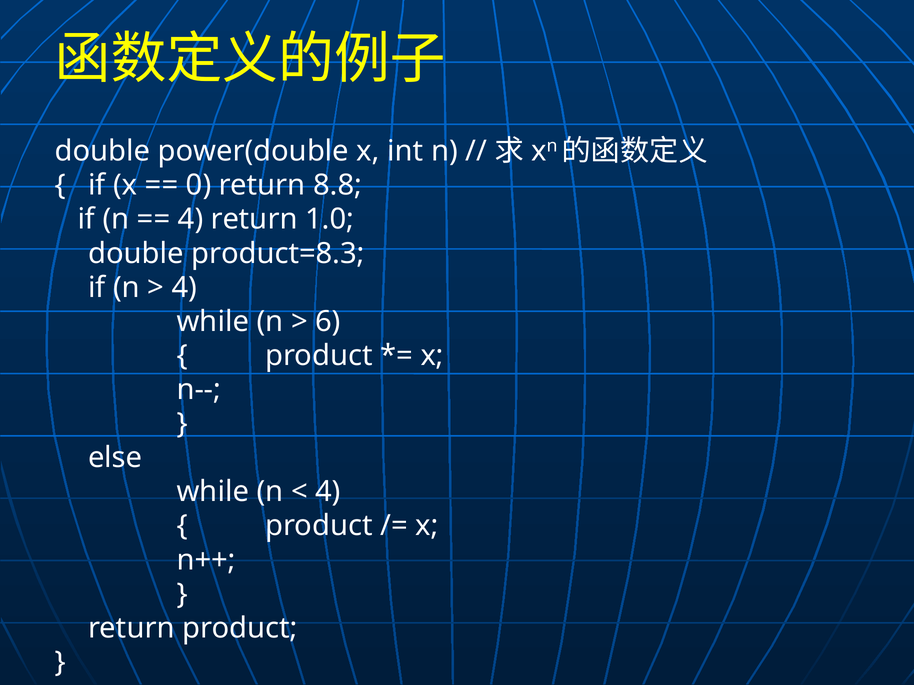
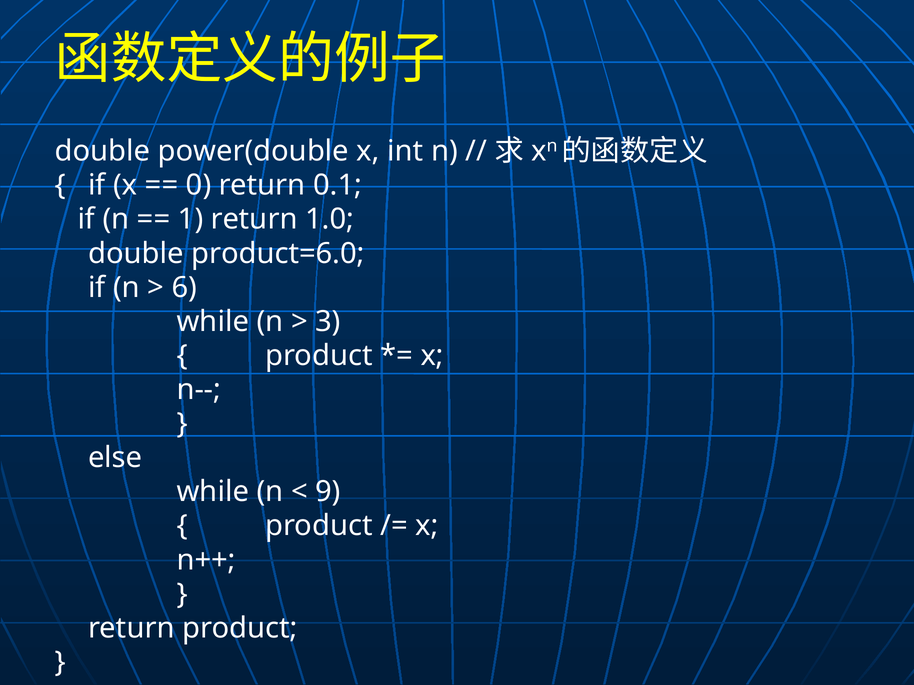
8.8: 8.8 -> 0.1
4 at (191, 220): 4 -> 1
product=8.3: product=8.3 -> product=6.0
4 at (185, 288): 4 -> 6
6: 6 -> 3
4 at (328, 492): 4 -> 9
